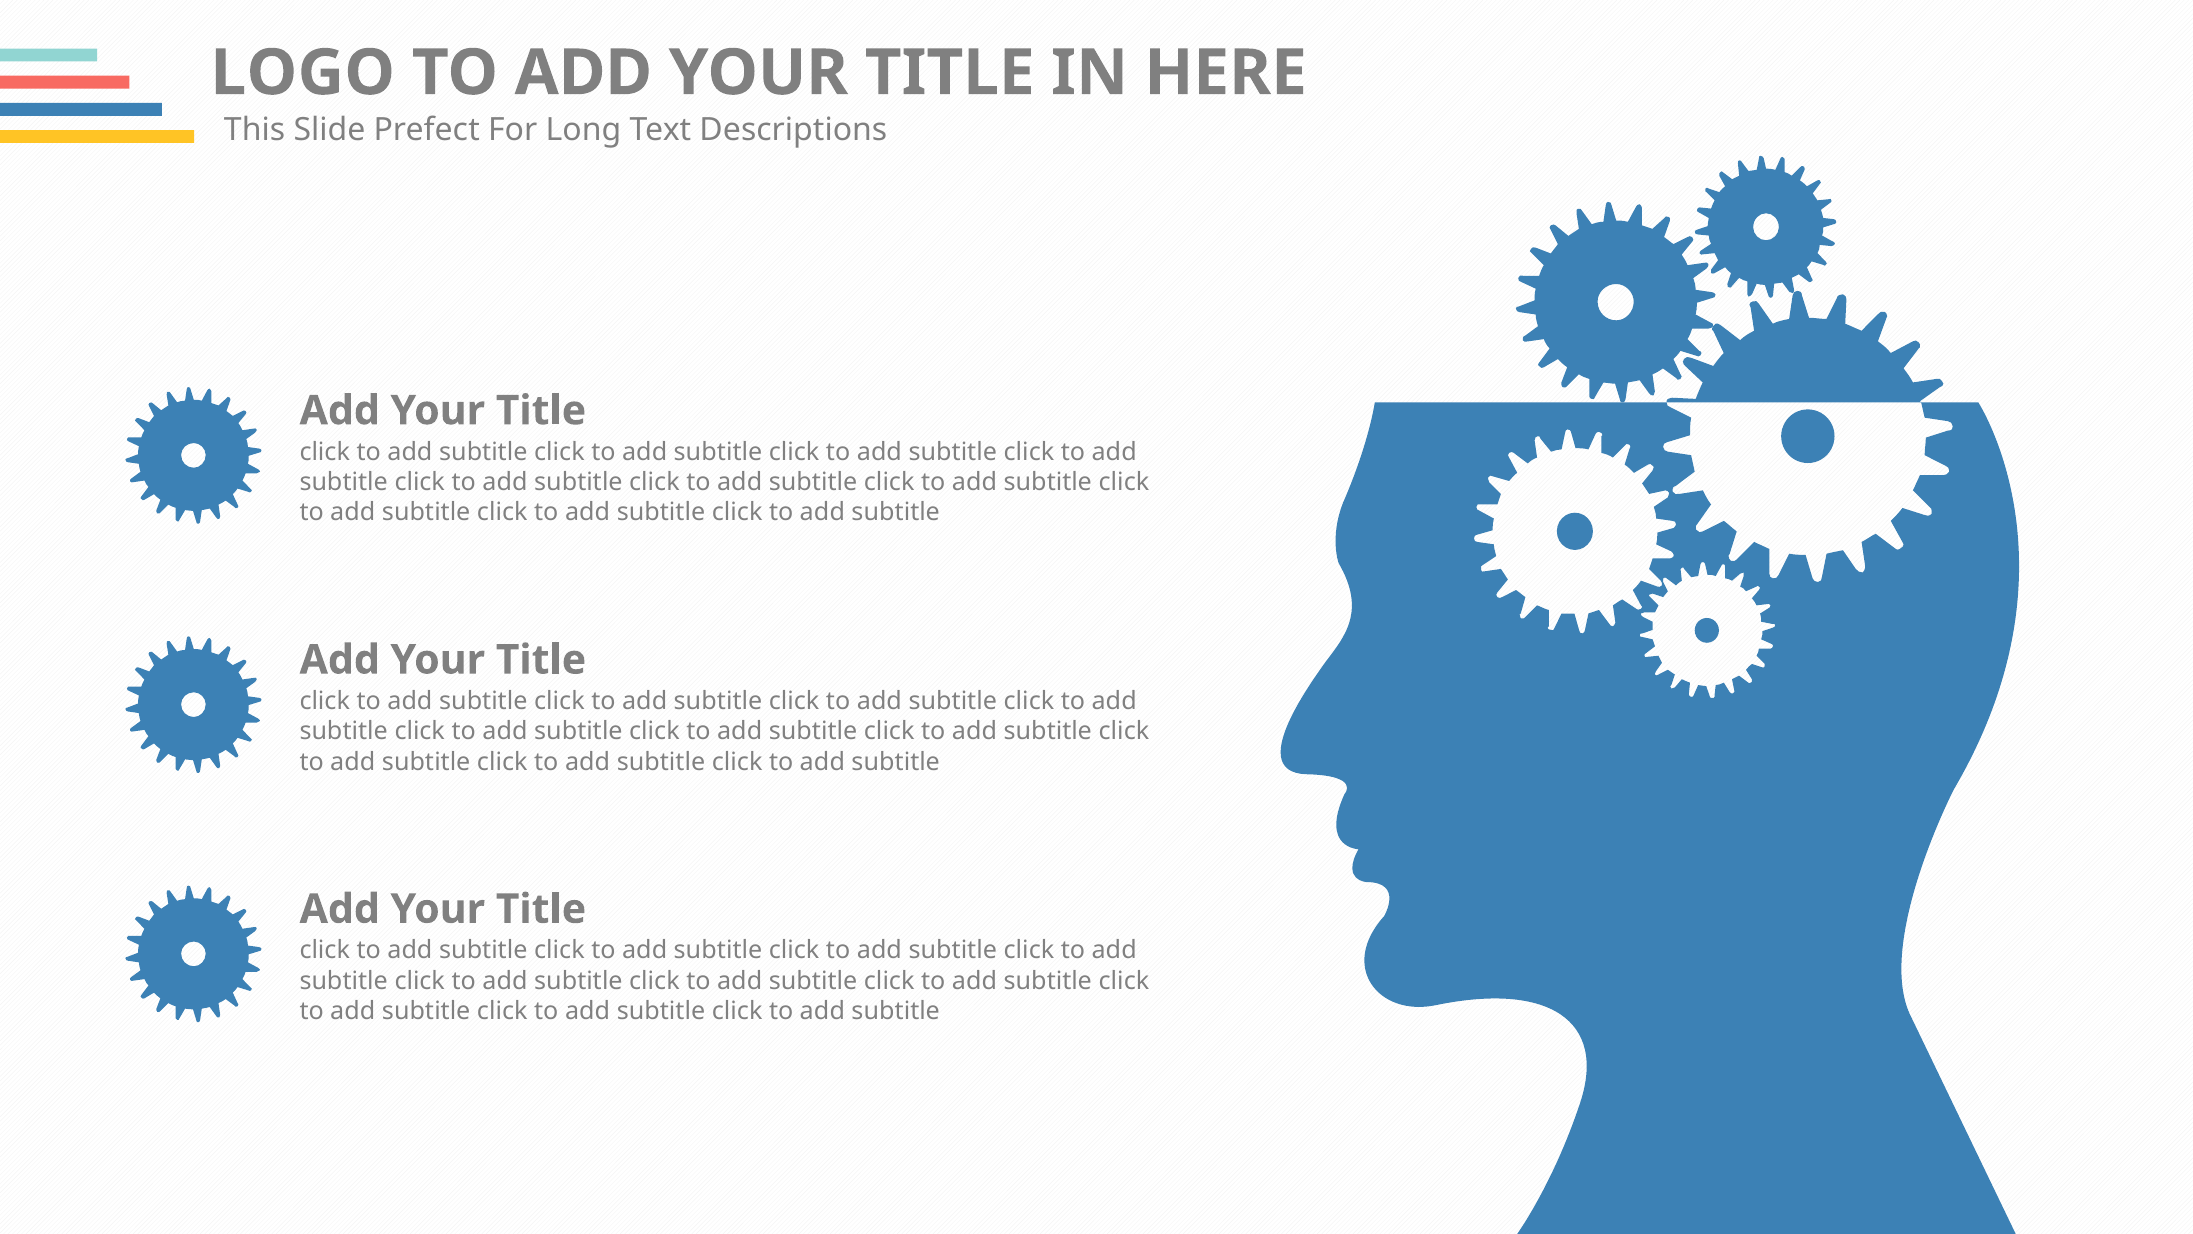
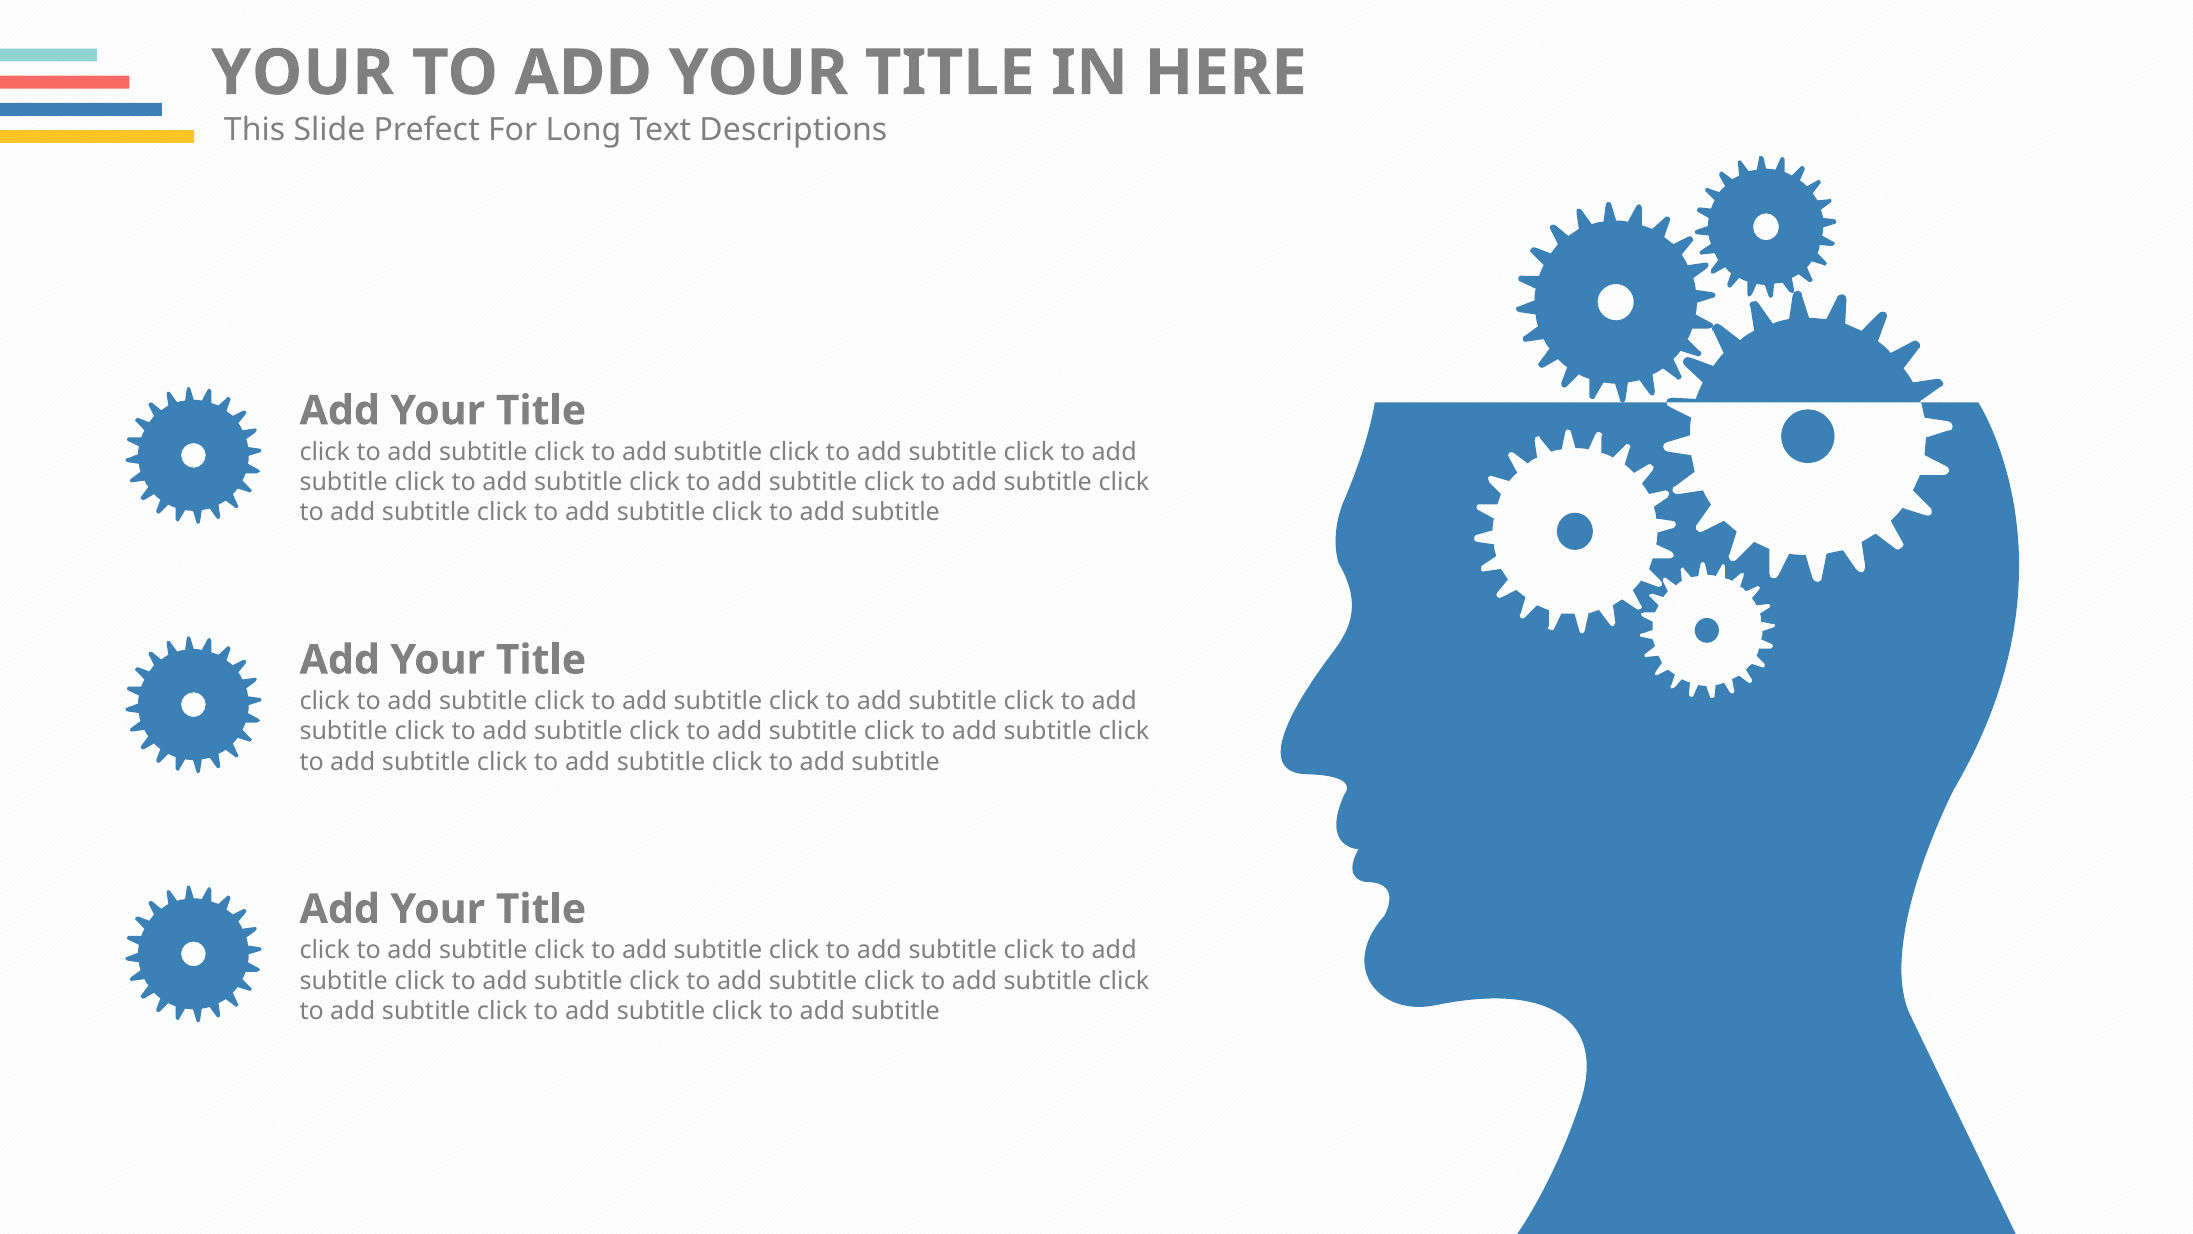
LOGO at (303, 73): LOGO -> YOUR
